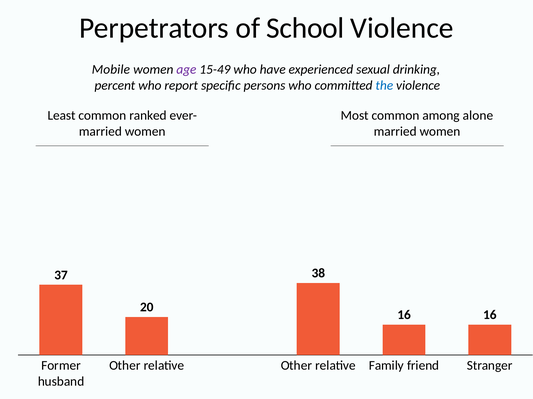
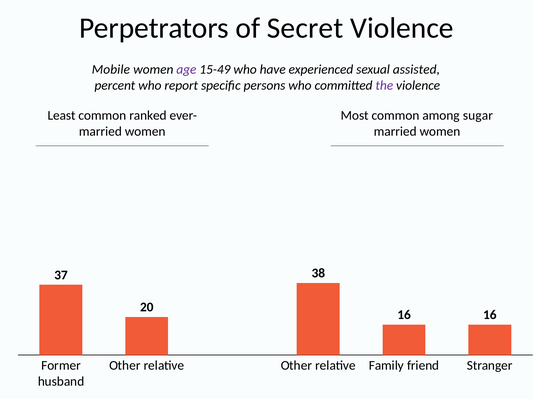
School: School -> Secret
drinking: drinking -> assisted
the colour: blue -> purple
alone: alone -> sugar
